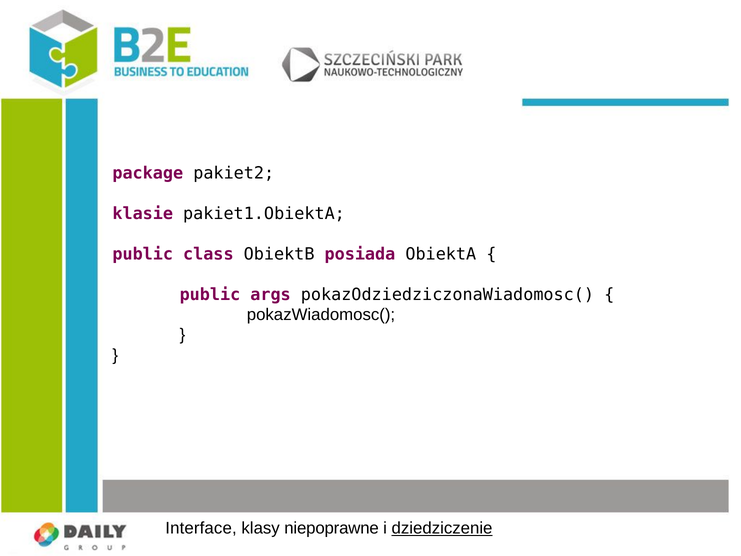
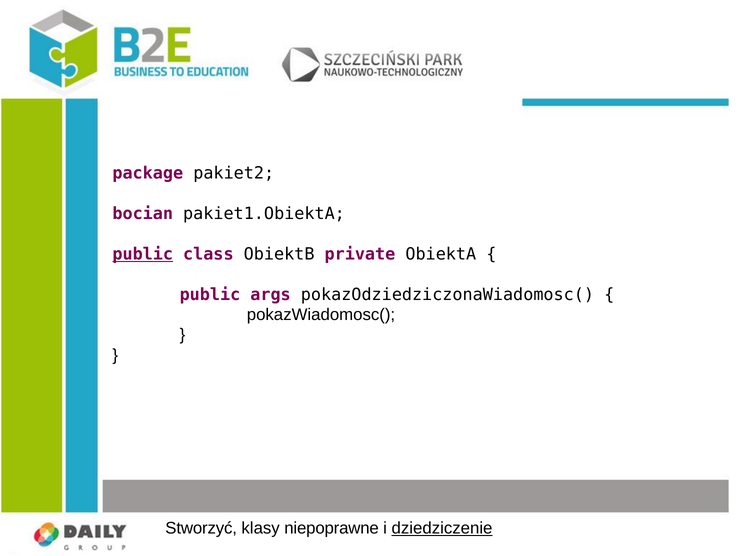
klasie: klasie -> bocian
public at (143, 254) underline: none -> present
posiada: posiada -> private
Interface: Interface -> Stworzyć
